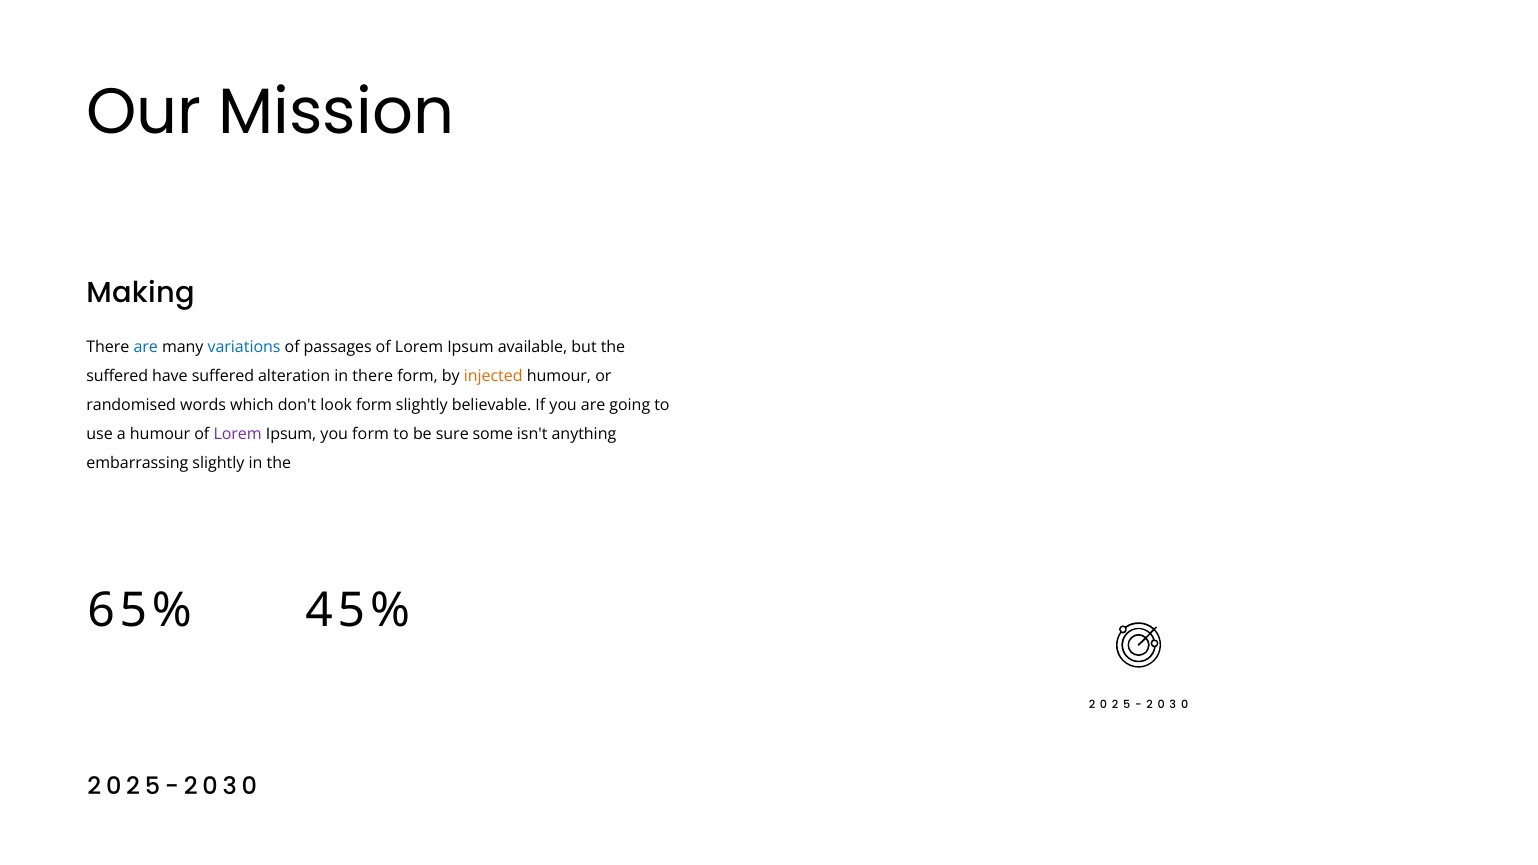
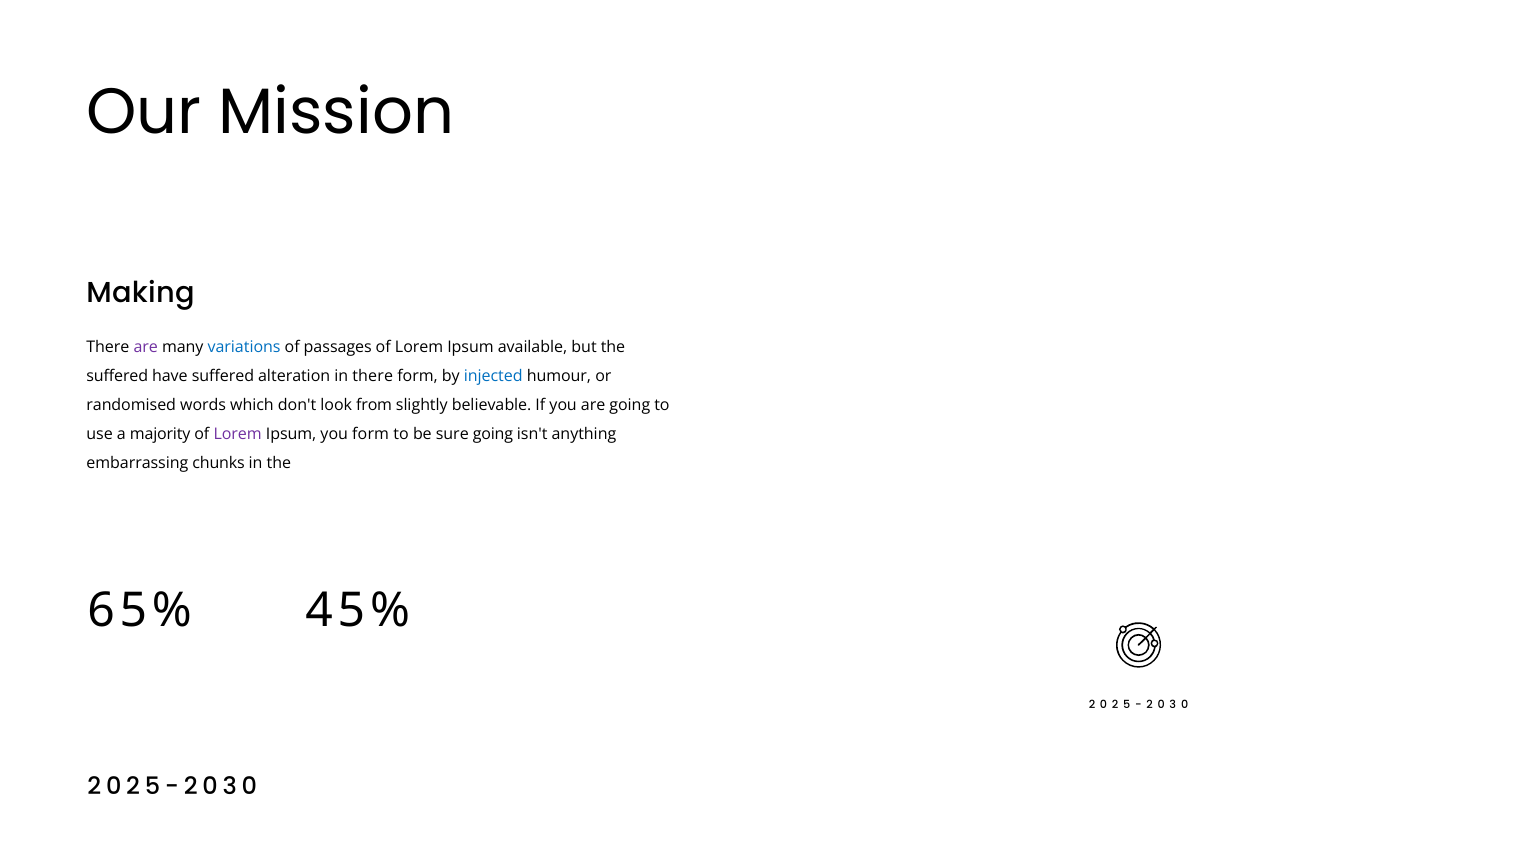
are at (146, 348) colour: blue -> purple
injected colour: orange -> blue
look form: form -> from
a humour: humour -> majority
sure some: some -> going
embarrassing slightly: slightly -> chunks
